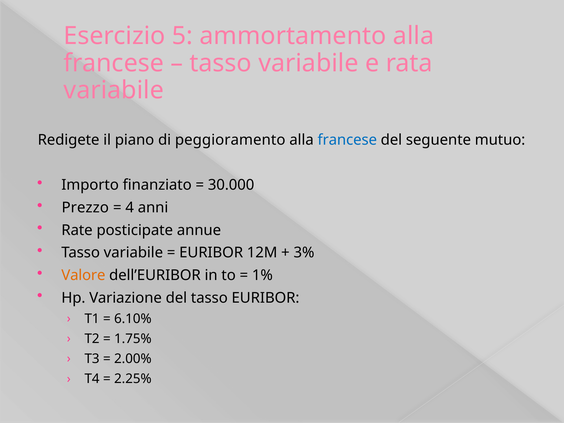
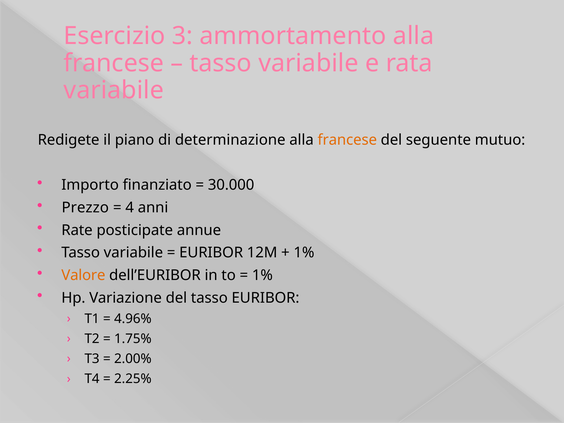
5: 5 -> 3
peggioramento: peggioramento -> determinazione
francese at (347, 140) colour: blue -> orange
3% at (304, 253): 3% -> 1%
6.10%: 6.10% -> 4.96%
